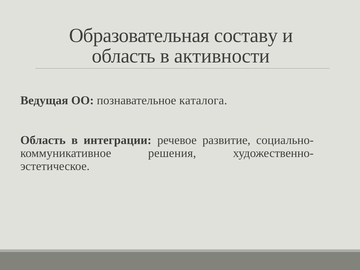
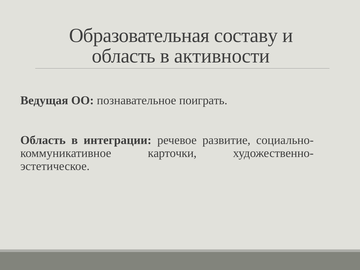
каталога: каталога -> поиграть
решения: решения -> карточки
